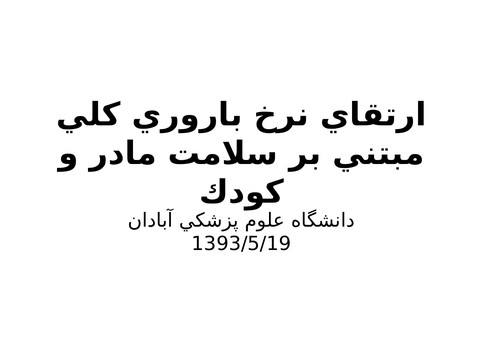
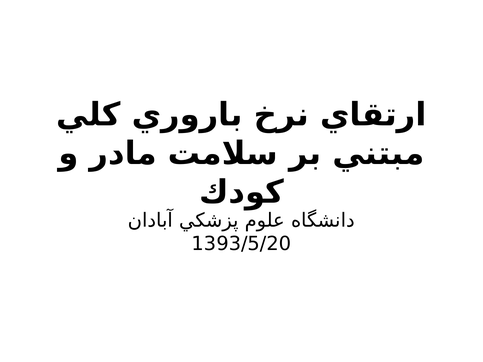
1393/5/19: 1393/5/19 -> 1393/5/20
